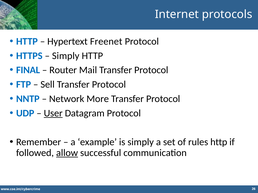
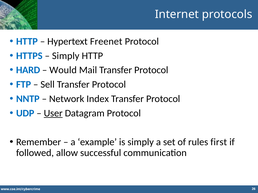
FINAL: FINAL -> HARD
Router: Router -> Would
More: More -> Index
rules http: http -> first
allow underline: present -> none
